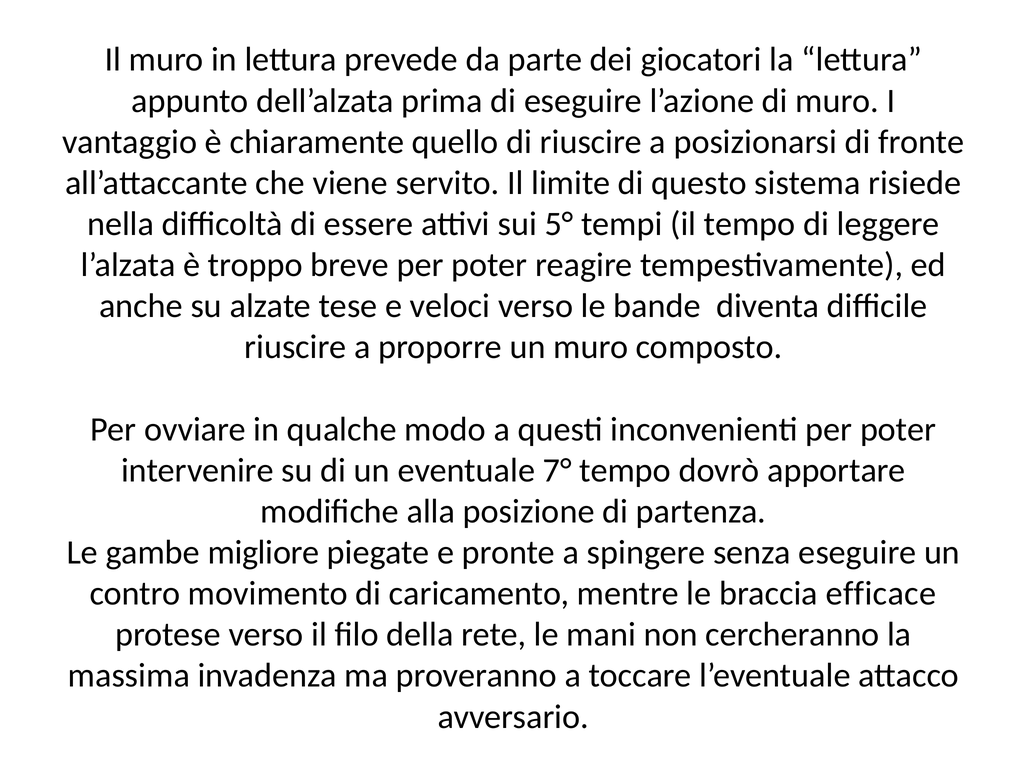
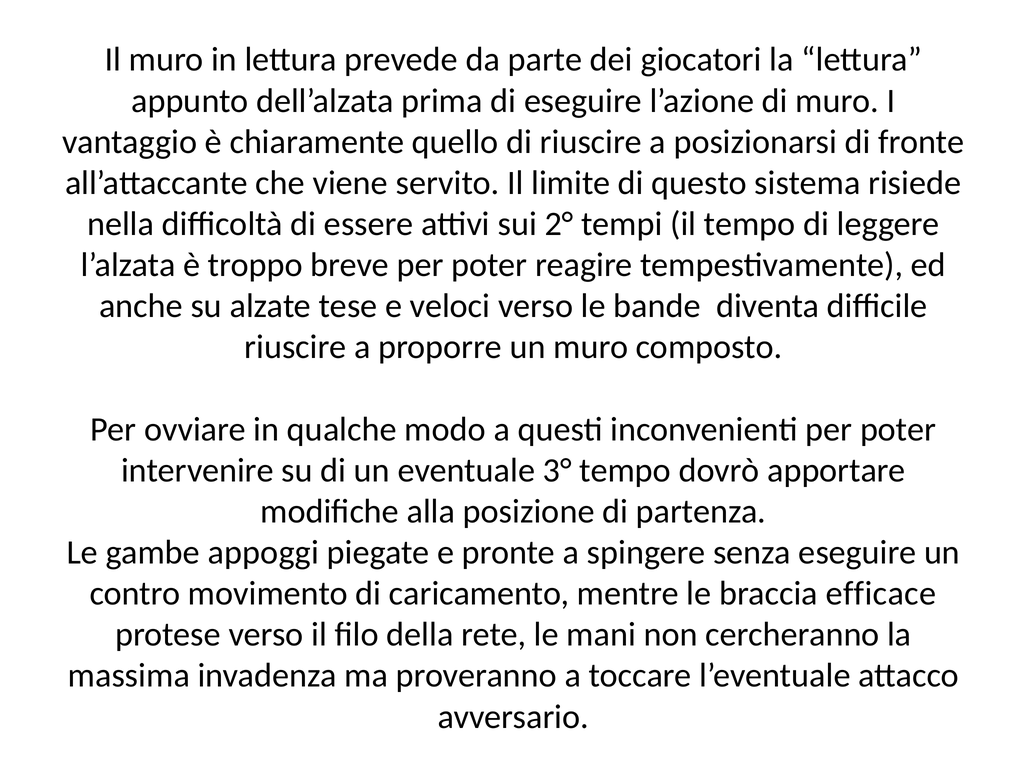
5°: 5° -> 2°
7°: 7° -> 3°
migliore: migliore -> appoggi
